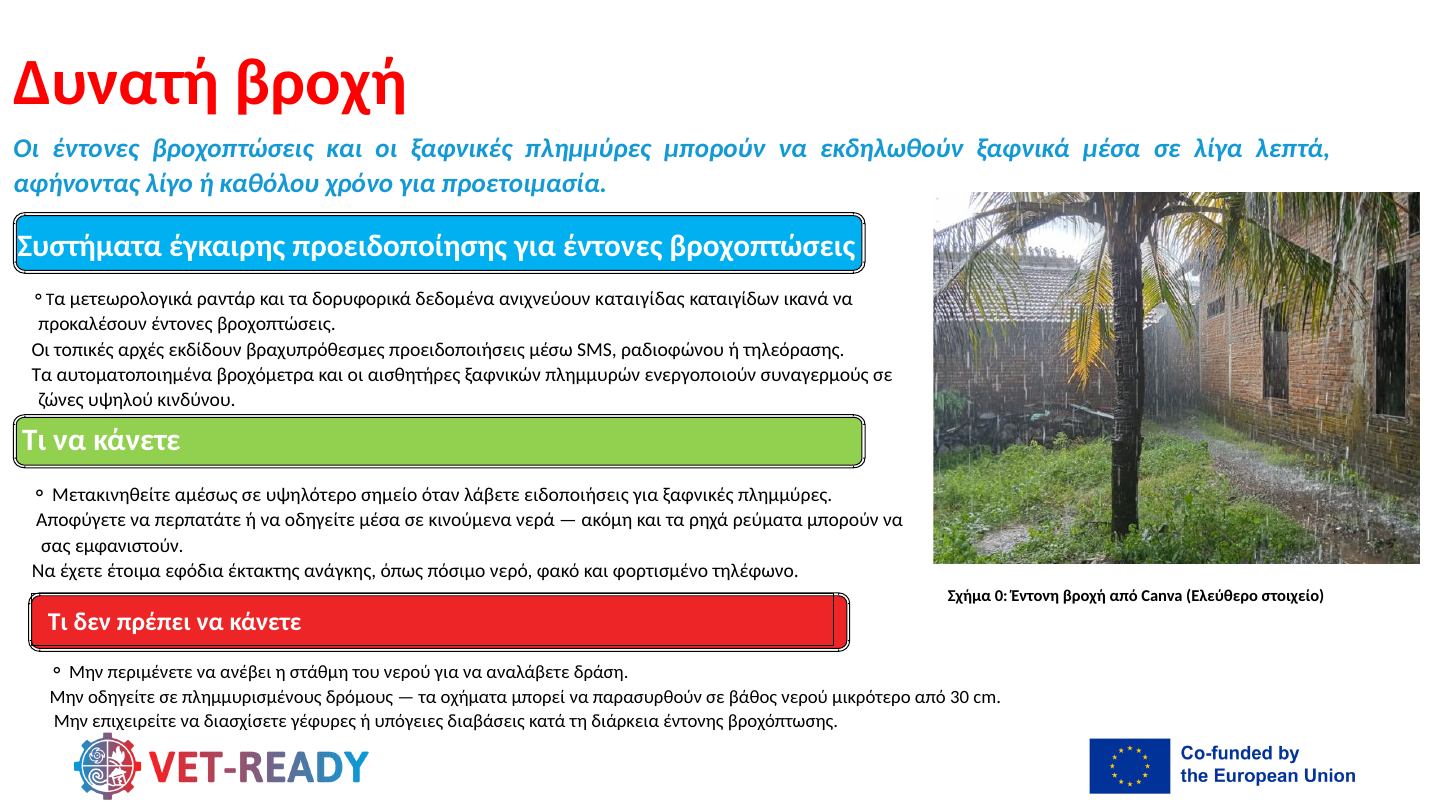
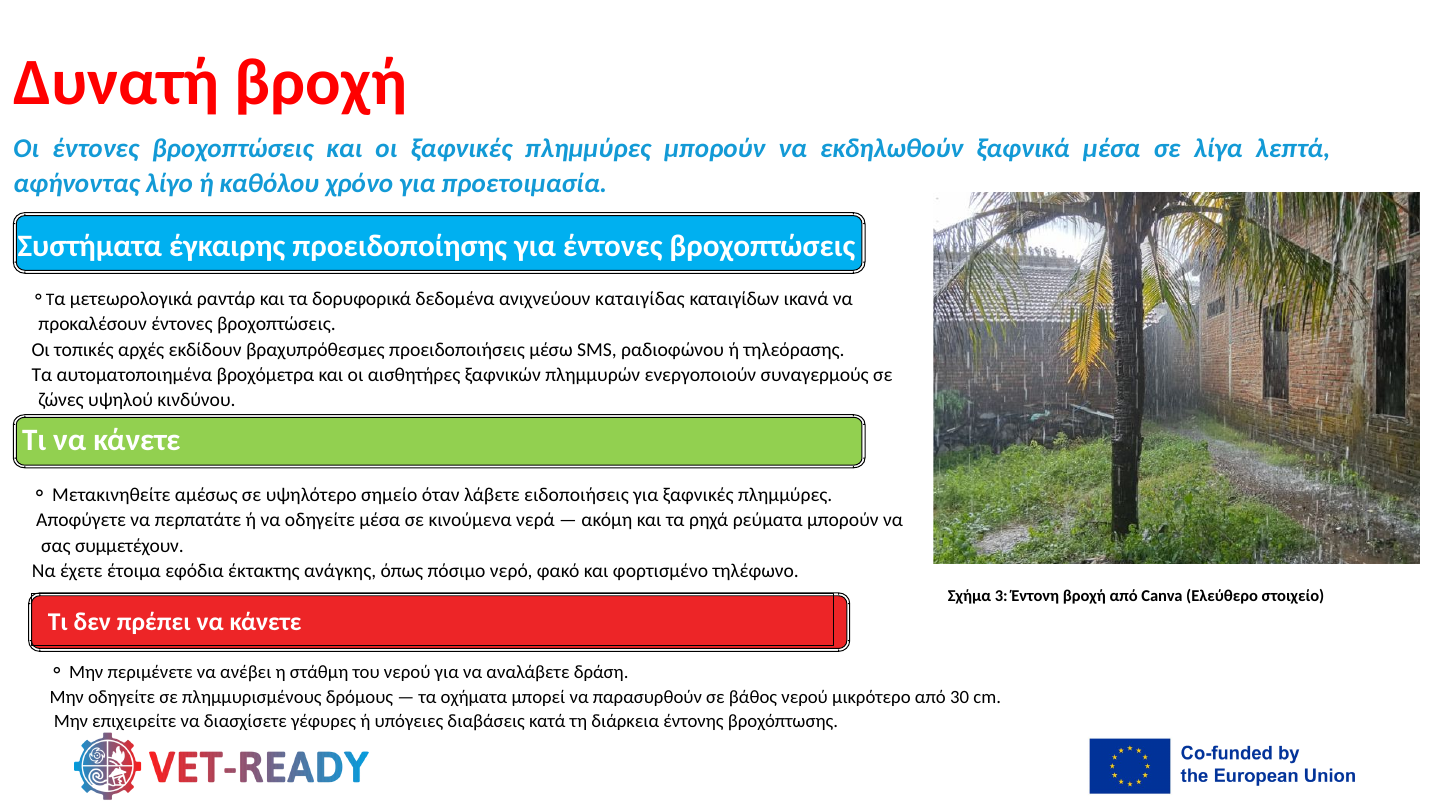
εμφανιστούν: εμφανιστούν -> συμμετέχουν
0: 0 -> 3
